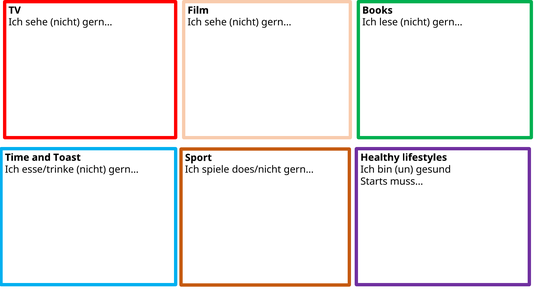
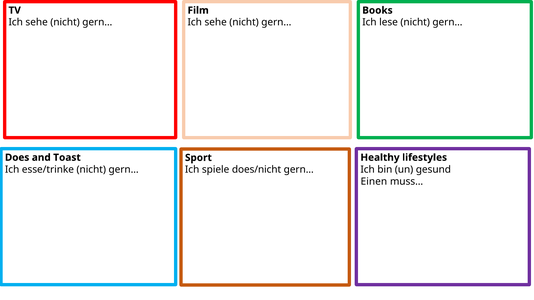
Time: Time -> Does
Starts: Starts -> Einen
